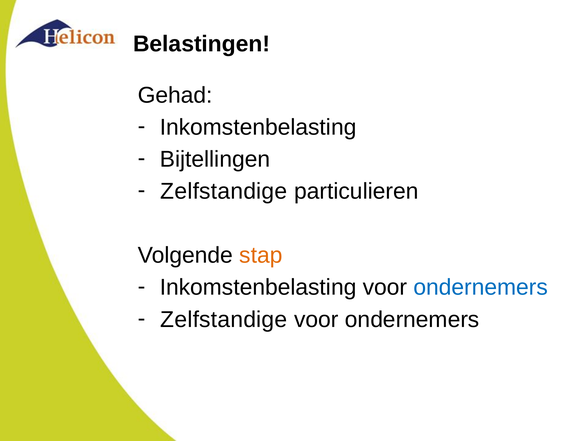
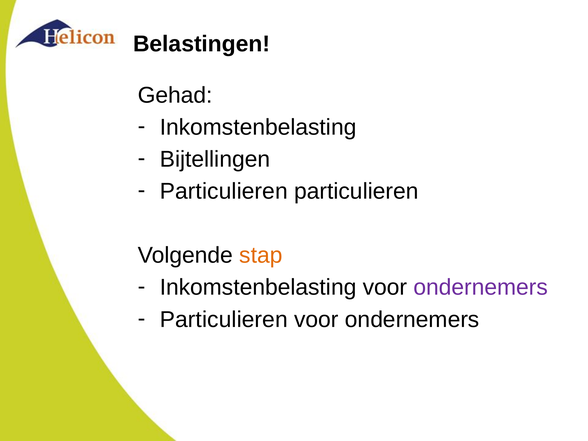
Zelfstandige at (224, 191): Zelfstandige -> Particulieren
ondernemers at (481, 287) colour: blue -> purple
Zelfstandige at (224, 319): Zelfstandige -> Particulieren
